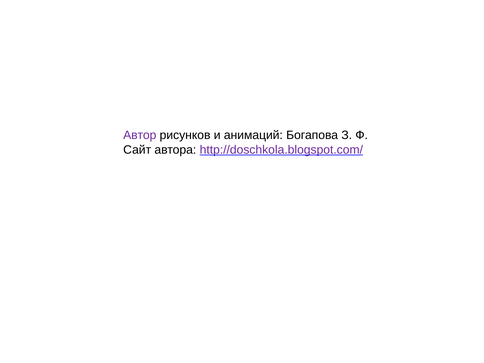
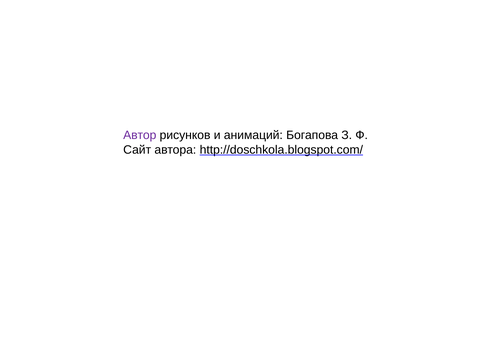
http://doschkola.blogspot.com/ colour: purple -> black
